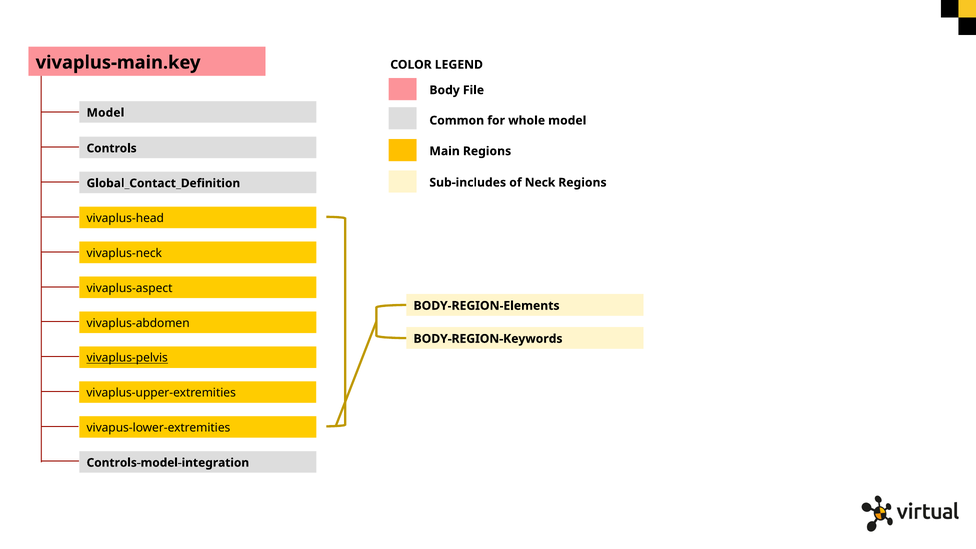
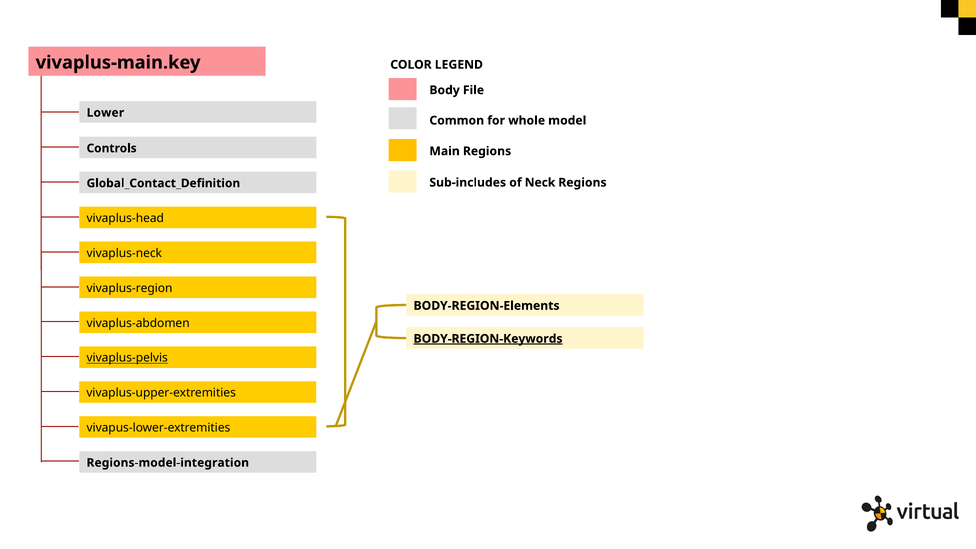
Model at (105, 113): Model -> Lower
vivaplus-aspect: vivaplus-aspect -> vivaplus-region
BODY-REGION-Keywords underline: none -> present
Controls-model-integration: Controls-model-integration -> Regions-model-integration
